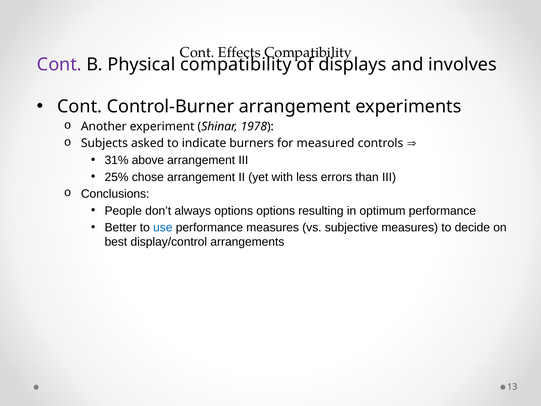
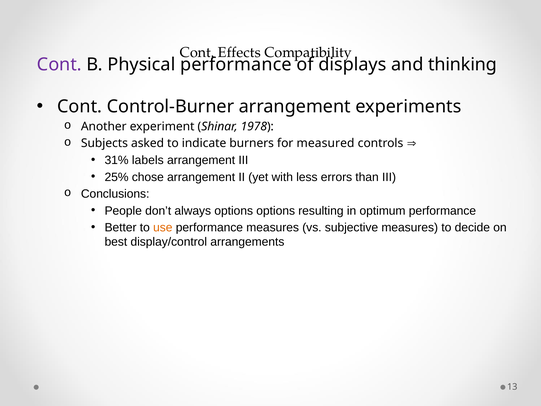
Physical compatibility: compatibility -> performance
involves: involves -> thinking
above: above -> labels
use colour: blue -> orange
